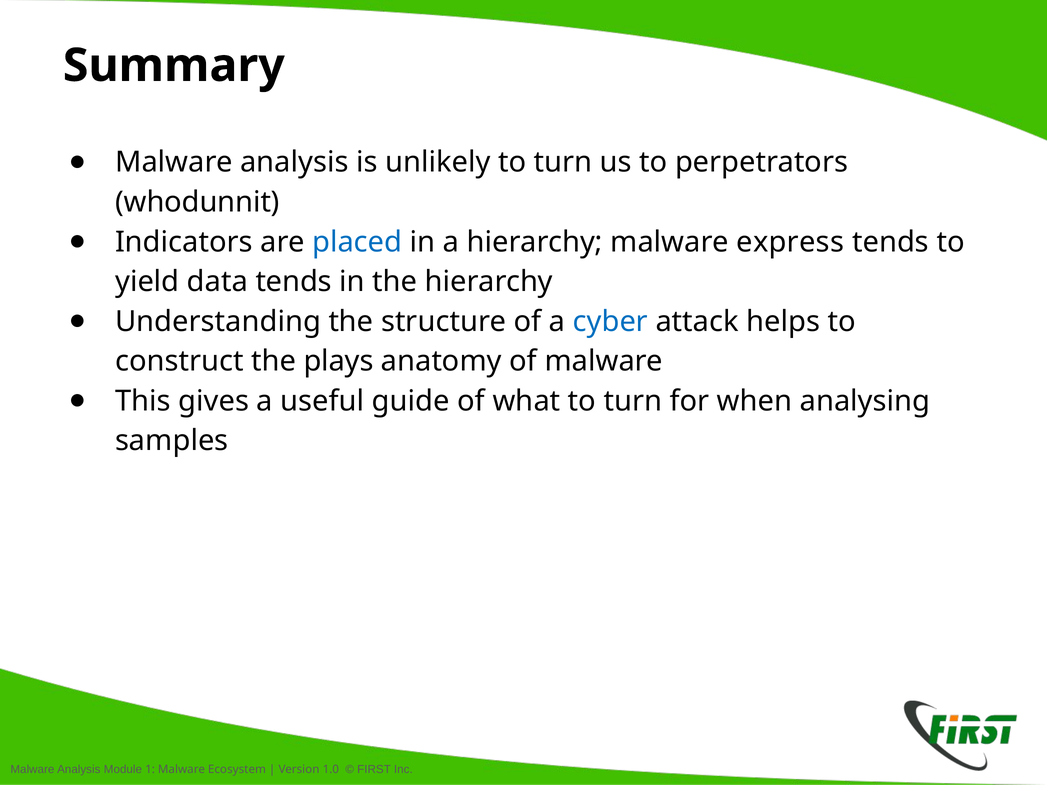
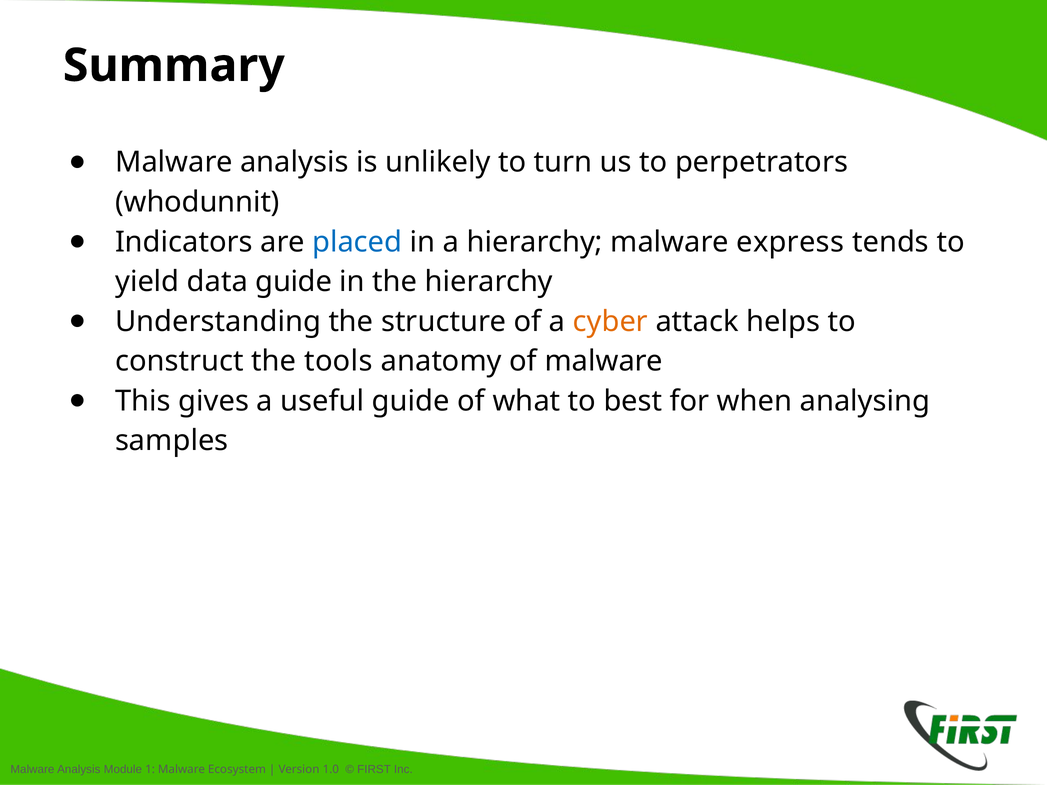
data tends: tends -> guide
cyber colour: blue -> orange
plays: plays -> tools
what to turn: turn -> best
